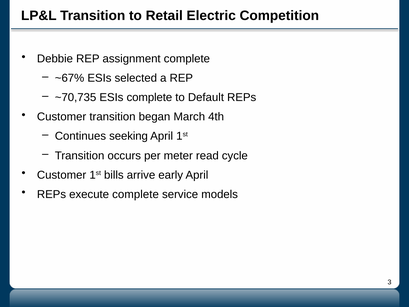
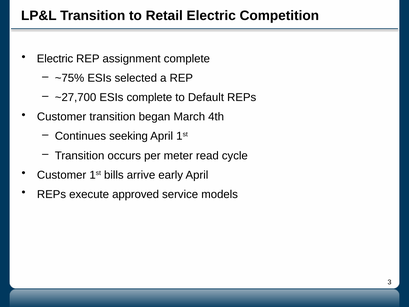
Debbie at (55, 59): Debbie -> Electric
~67%: ~67% -> ~75%
~70,735: ~70,735 -> ~27,700
execute complete: complete -> approved
